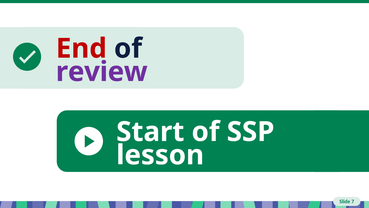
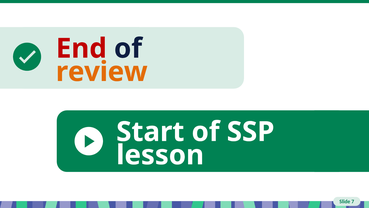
review colour: purple -> orange
